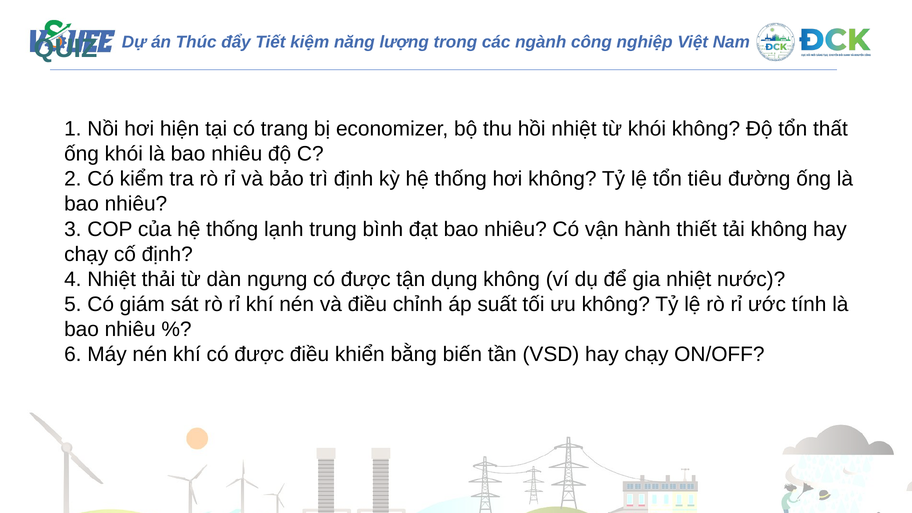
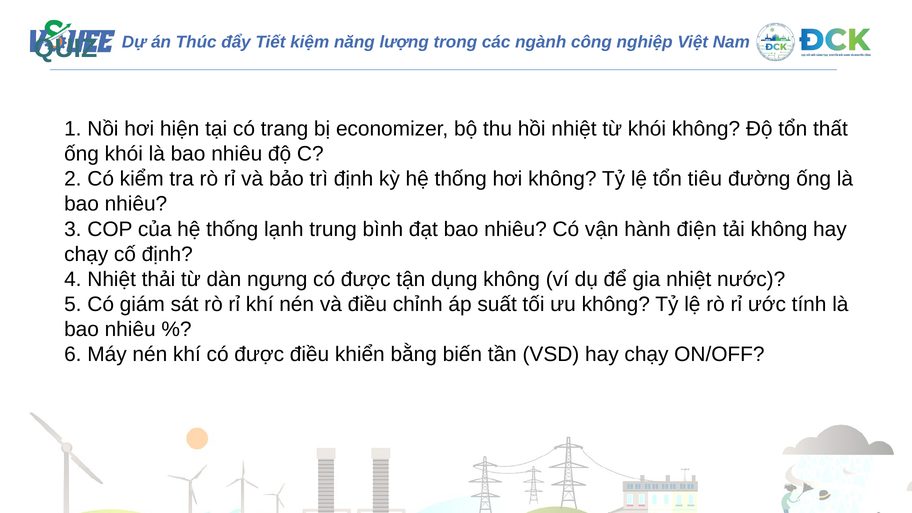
thiết: thiết -> điện
